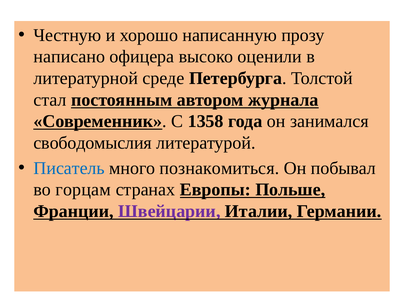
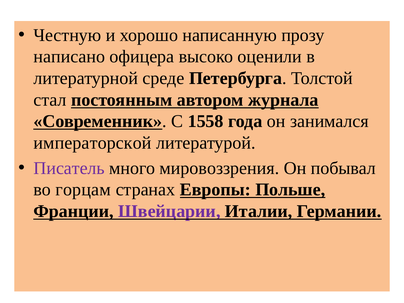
1358: 1358 -> 1558
свободомыслия: свободомыслия -> императорской
Писатель colour: blue -> purple
познакомиться: познакомиться -> мировоззрения
